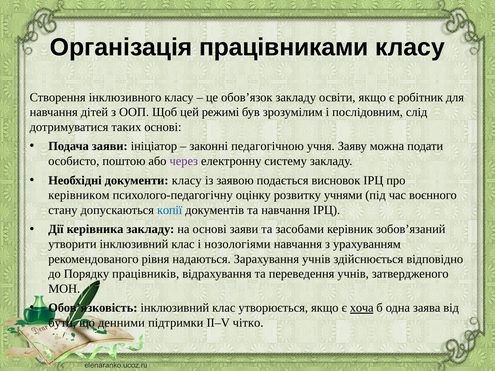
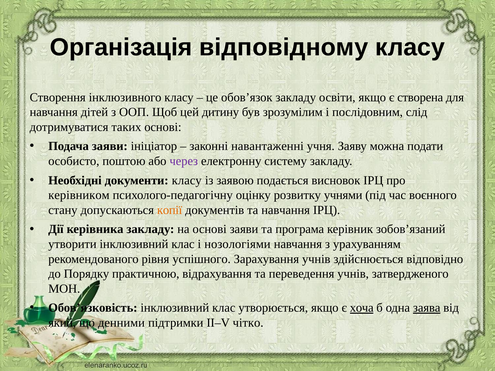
працівниками: працівниками -> відповідному
робітник: робітник -> створена
режимі: режимі -> дитину
педагогічною: педагогічною -> навантаженні
копії colour: blue -> orange
засобами: засобами -> програма
надаються: надаються -> успішного
працівників: працівників -> практичною
заява underline: none -> present
бути: бути -> який
